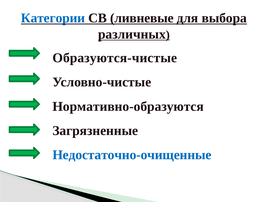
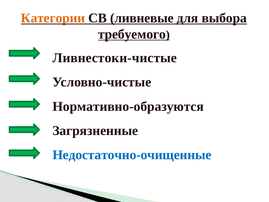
Категории colour: blue -> orange
различных: различных -> требуемого
Образуются-чистые: Образуются-чистые -> Ливнестоки-чистые
